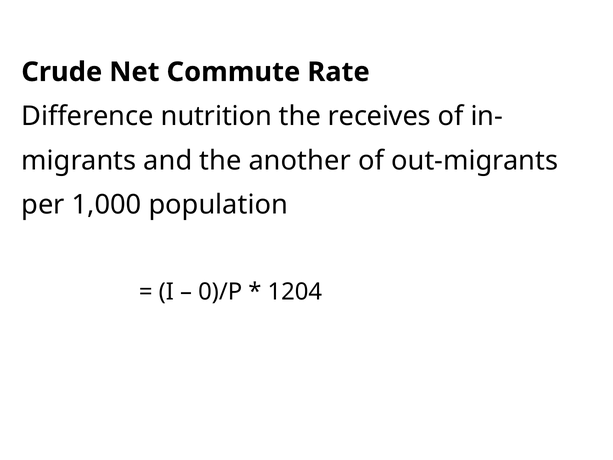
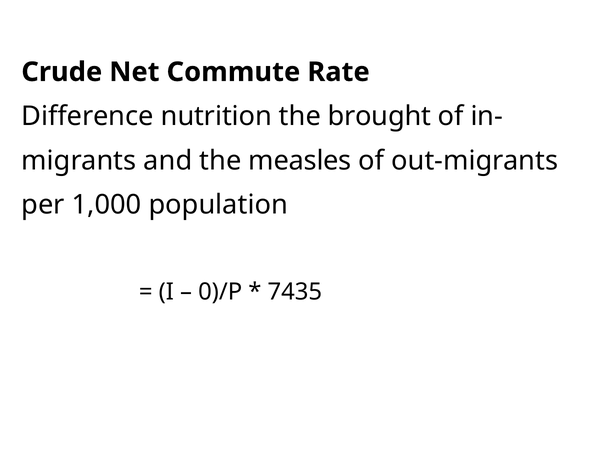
receives: receives -> brought
another: another -> measles
1204: 1204 -> 7435
